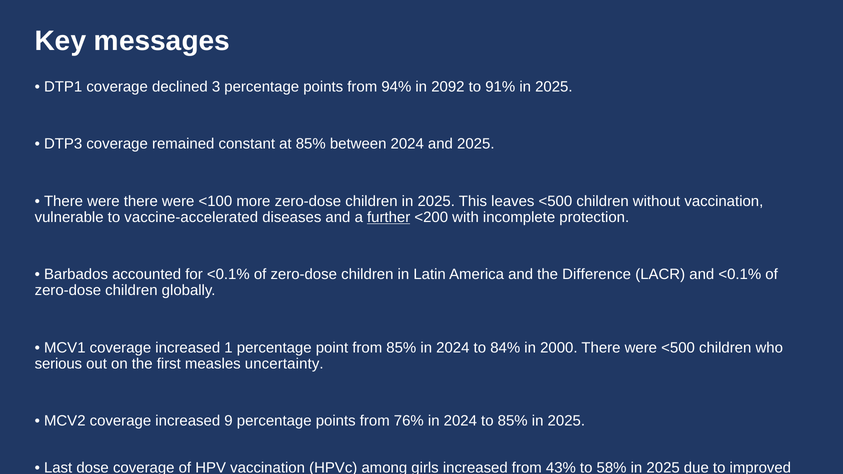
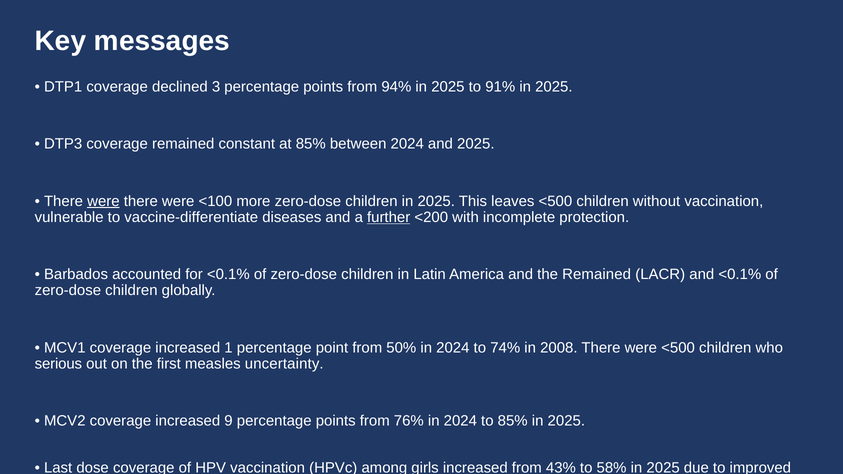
94% in 2092: 2092 -> 2025
were at (103, 201) underline: none -> present
vaccine-accelerated: vaccine-accelerated -> vaccine-differentiate
the Difference: Difference -> Remained
from 85%: 85% -> 50%
84%: 84% -> 74%
2000: 2000 -> 2008
